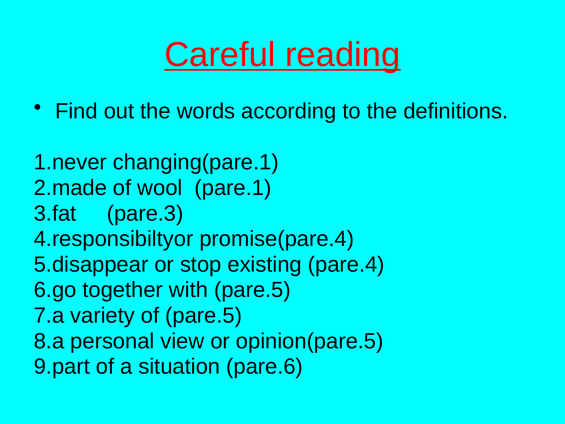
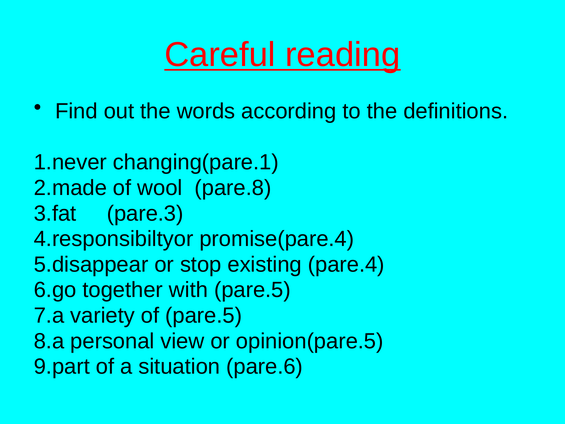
pare.1: pare.1 -> pare.8
